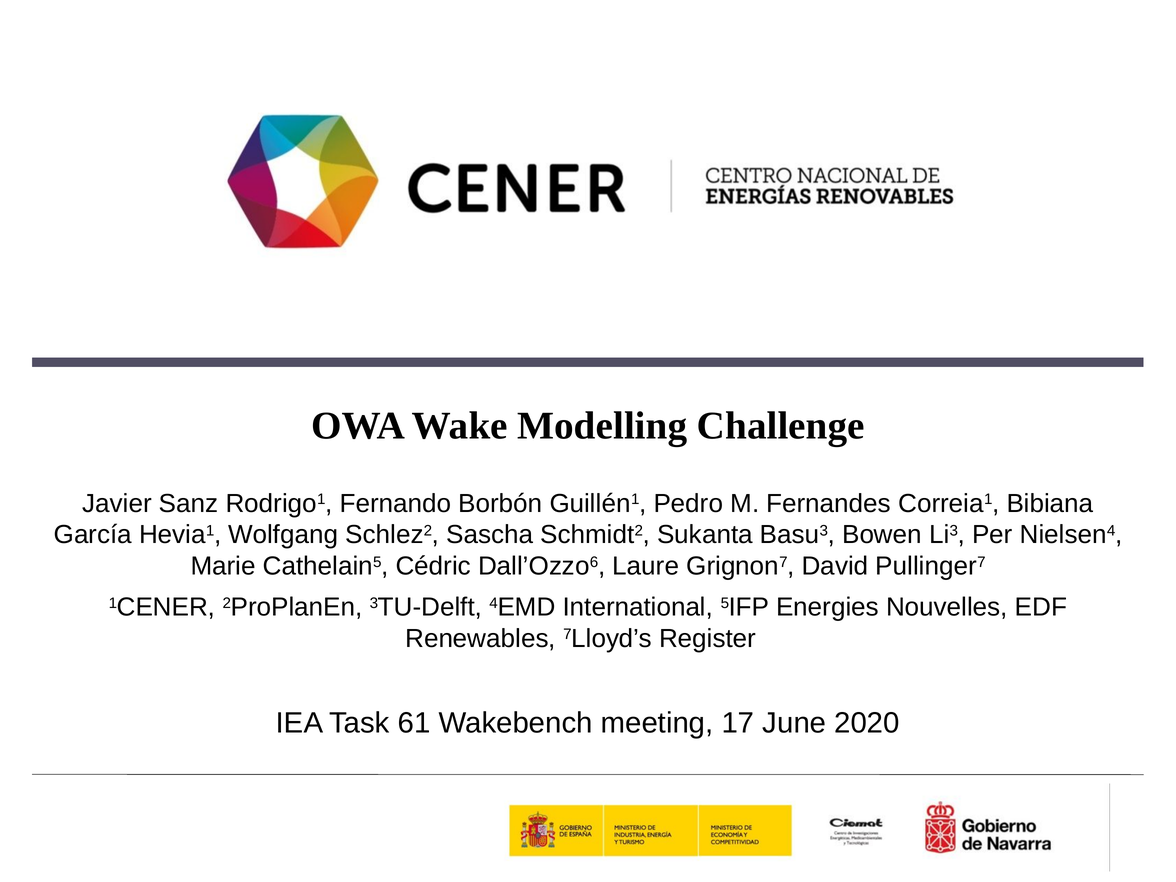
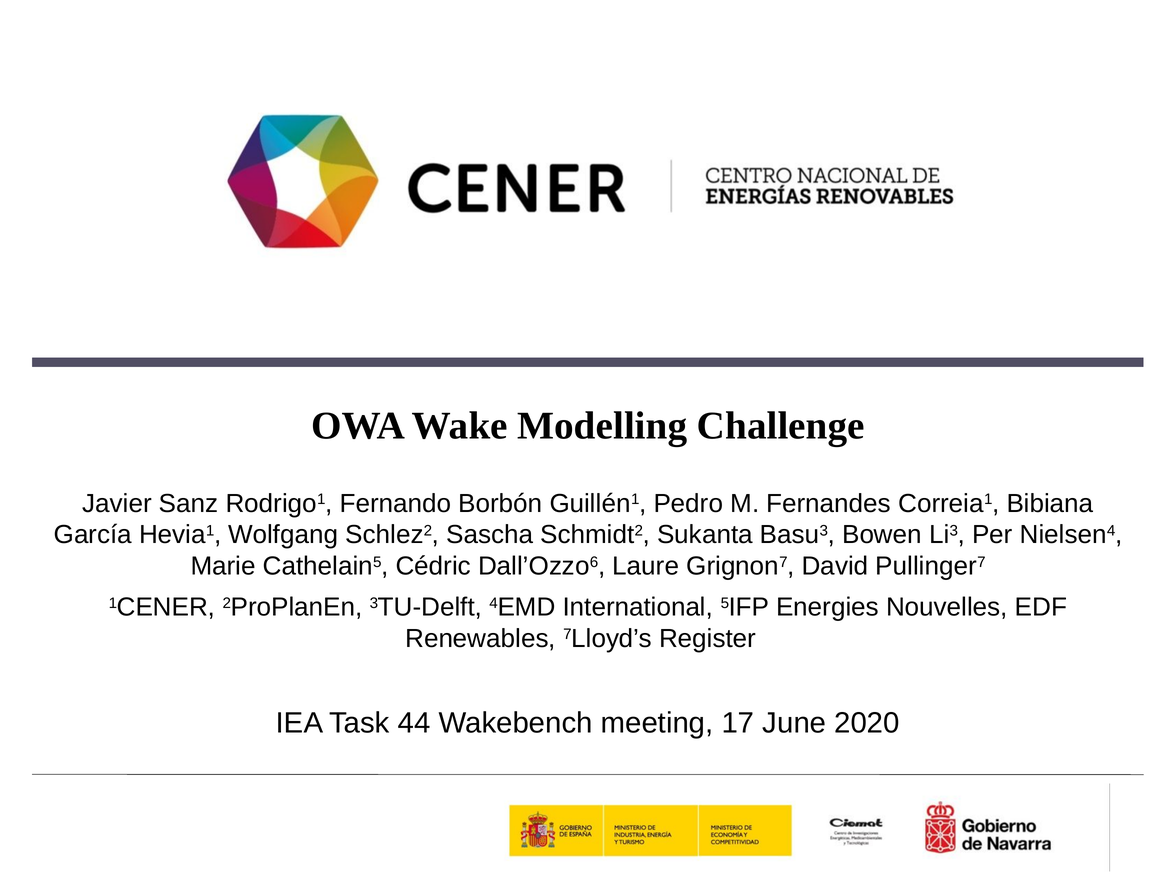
61: 61 -> 44
